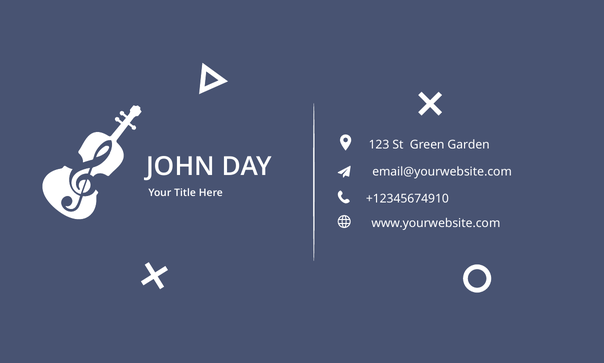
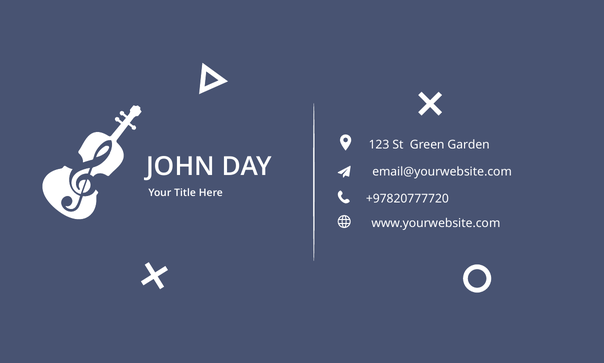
+12345674910: +12345674910 -> +97820777720
